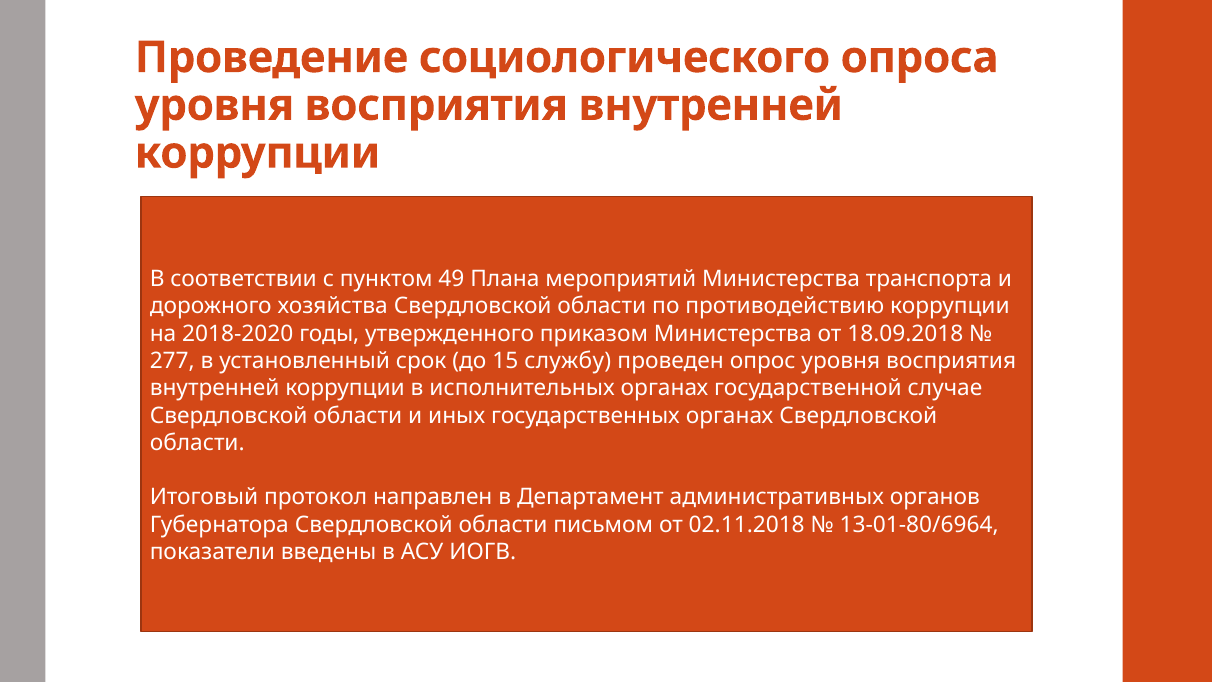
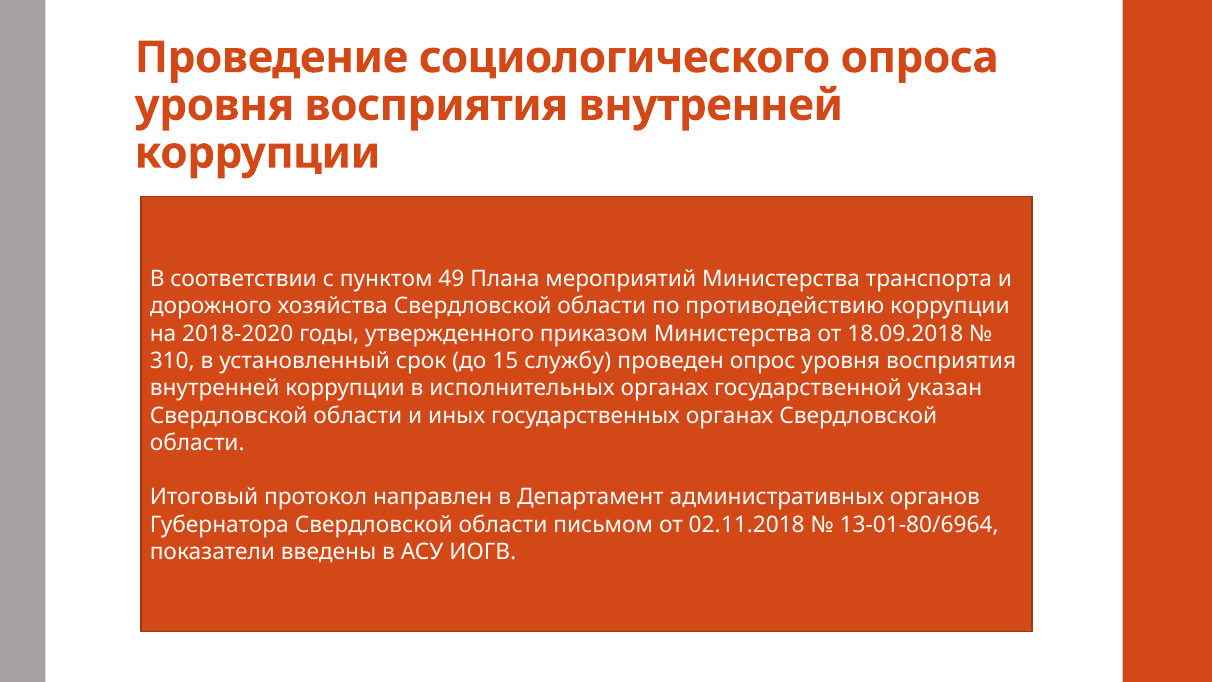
277: 277 -> 310
случае: случае -> указан
